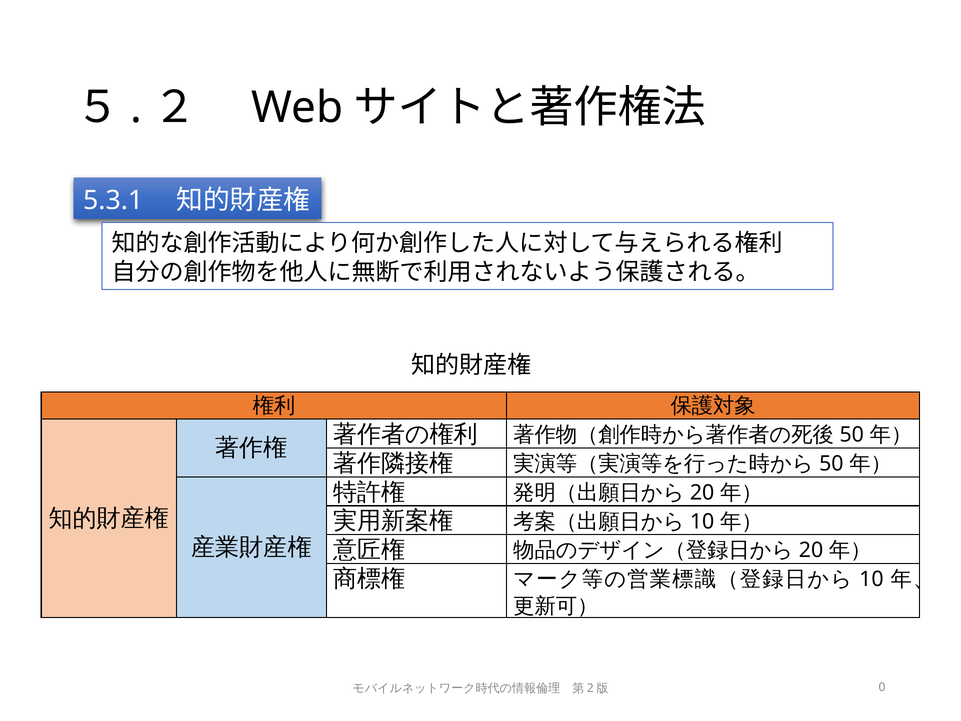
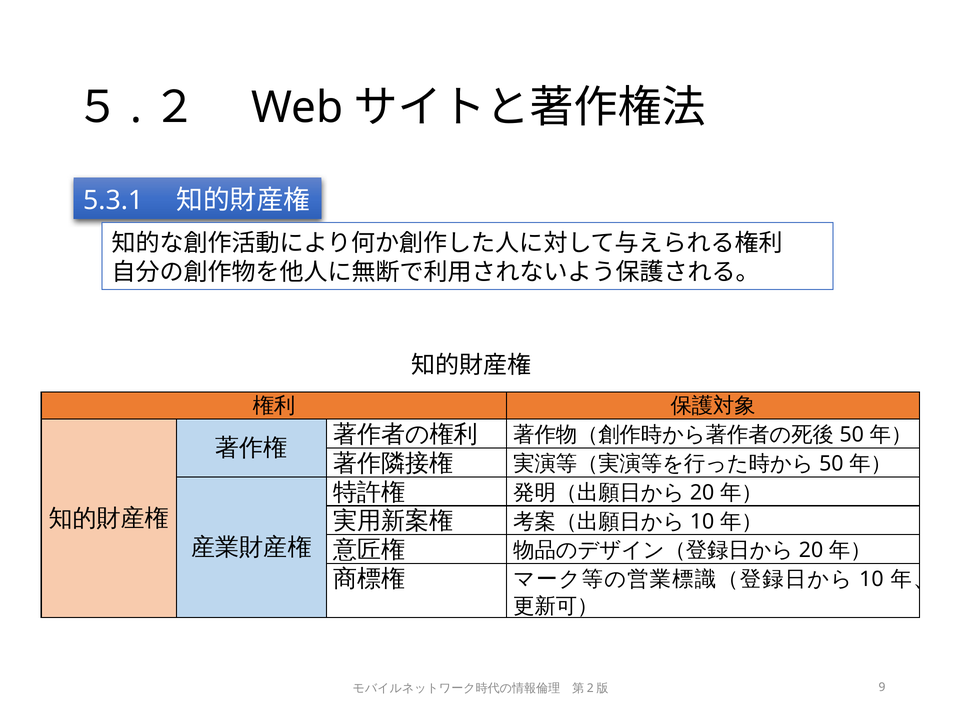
0: 0 -> 9
